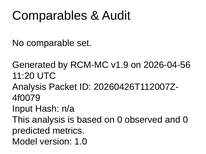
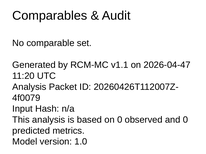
v1.9: v1.9 -> v1.1
2026-04-56: 2026-04-56 -> 2026-04-47
